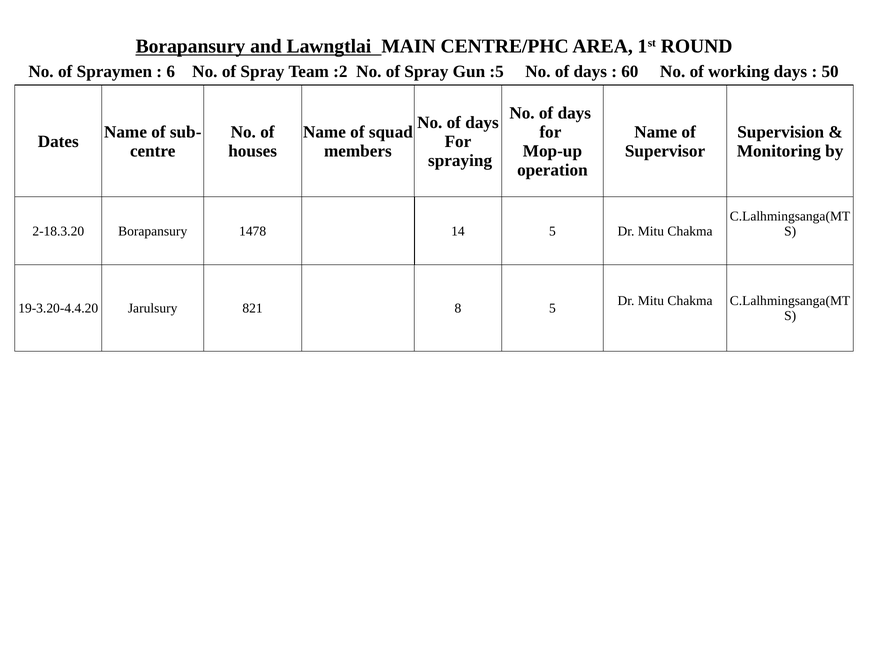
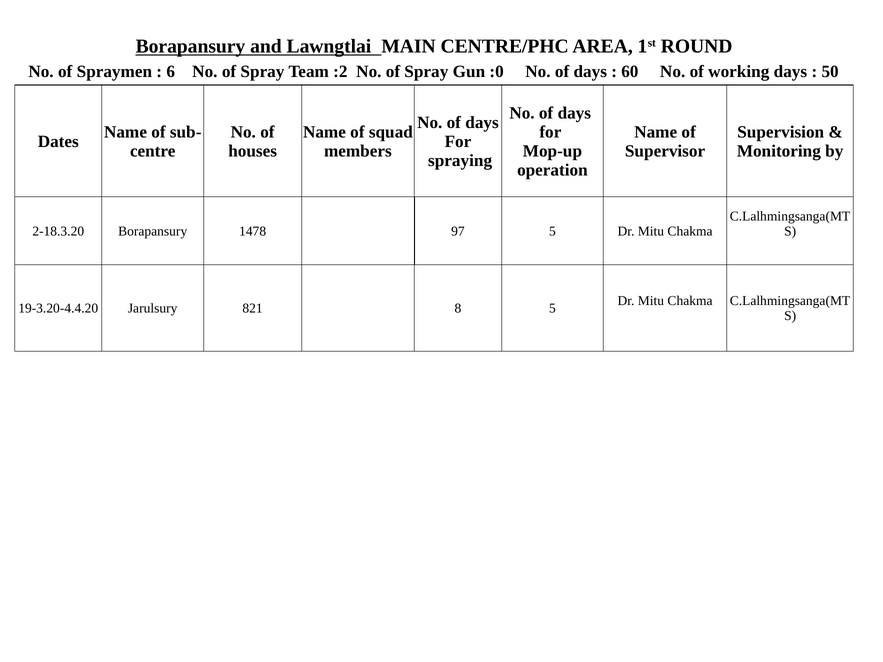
:5: :5 -> :0
14: 14 -> 97
